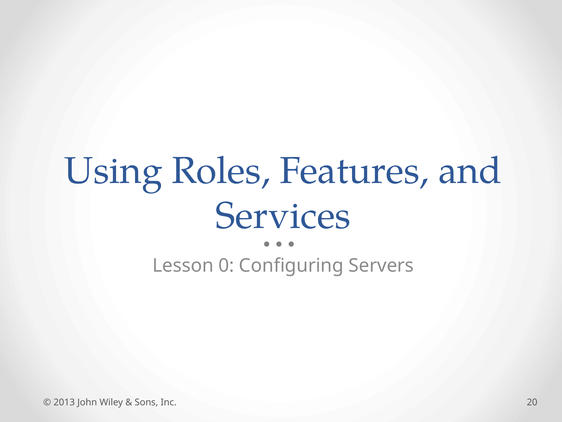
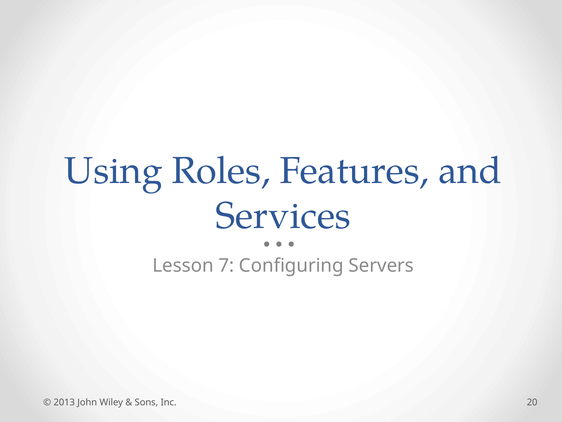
0: 0 -> 7
